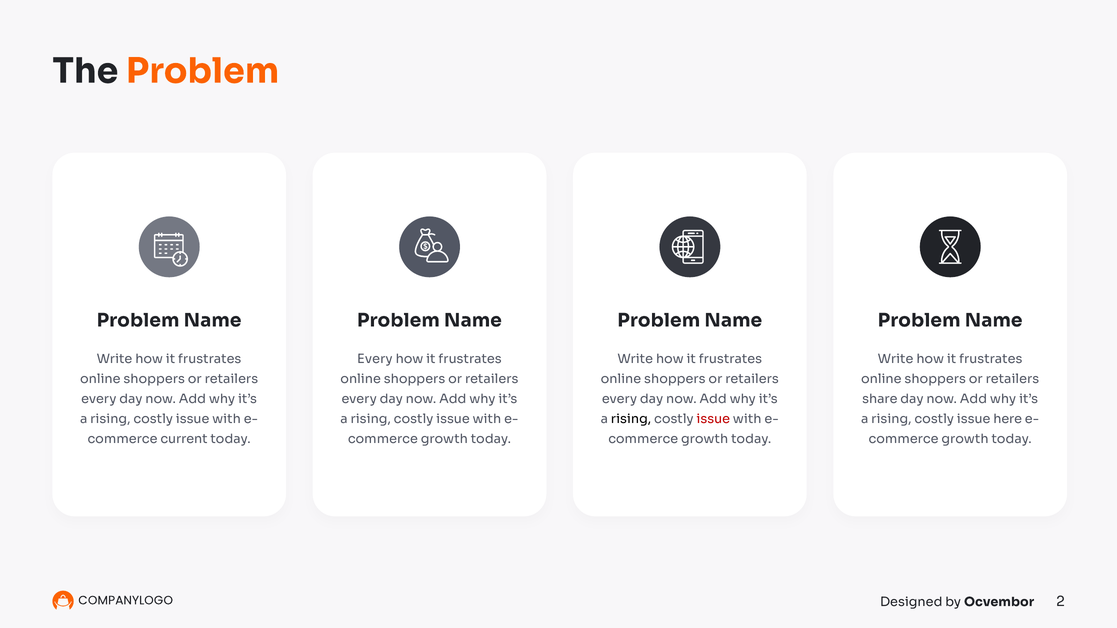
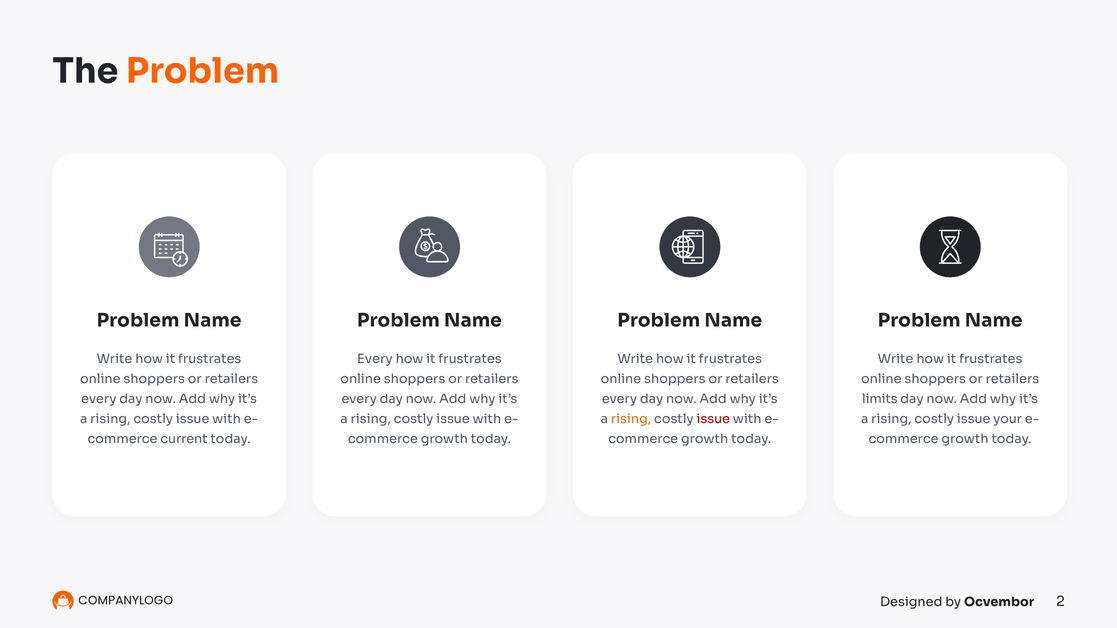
share: share -> limits
rising at (631, 419) colour: black -> orange
here: here -> your
